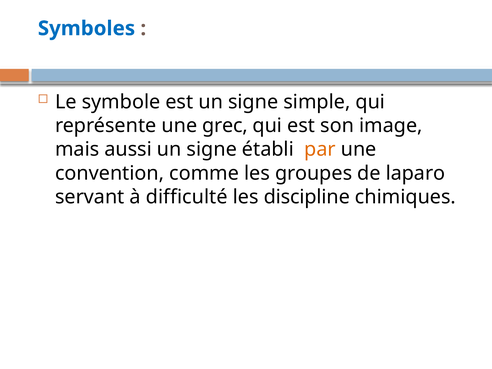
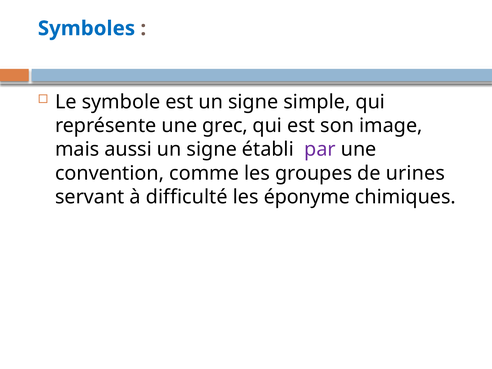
par colour: orange -> purple
laparo: laparo -> urines
discipline: discipline -> éponyme
